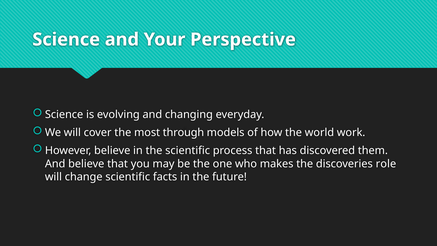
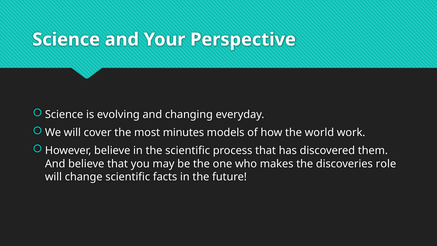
through: through -> minutes
